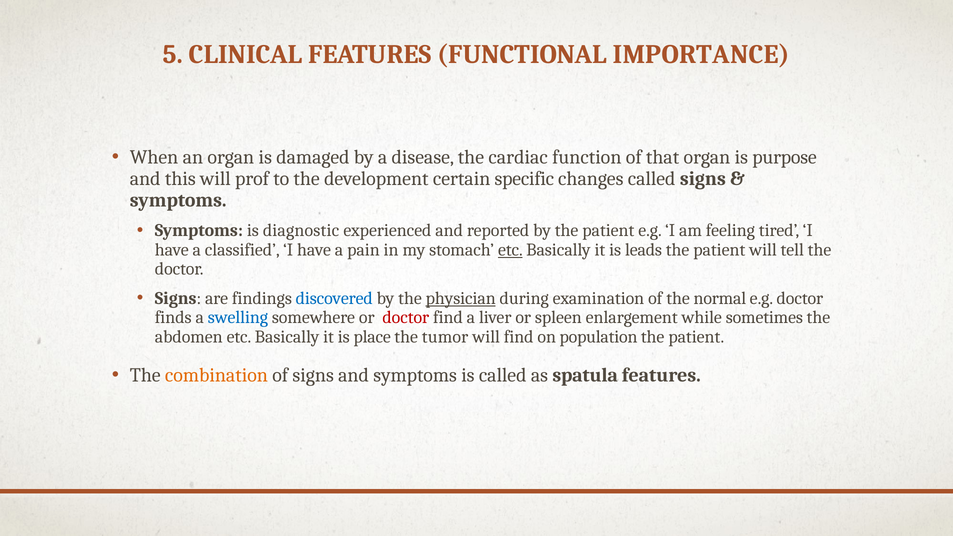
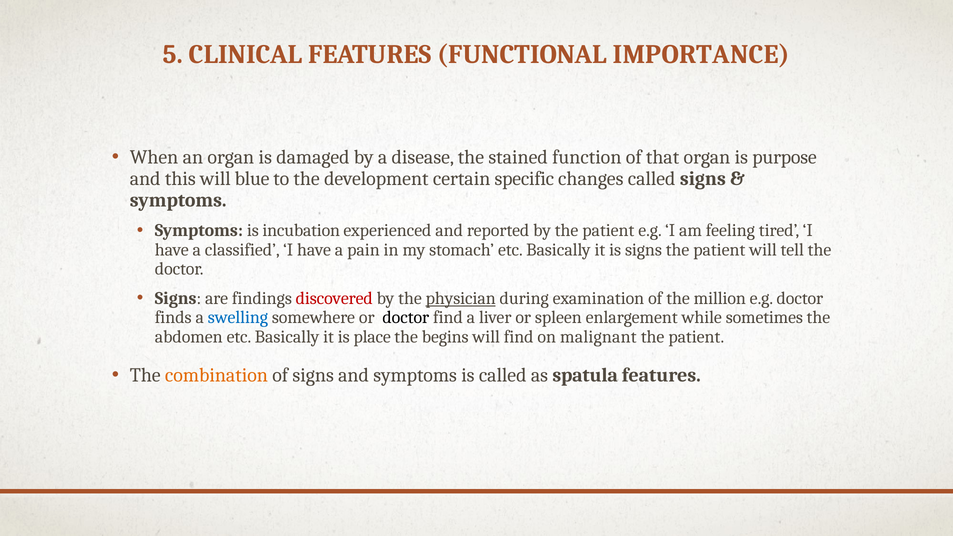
cardiac: cardiac -> stained
prof: prof -> blue
diagnostic: diagnostic -> incubation
etc at (510, 250) underline: present -> none
is leads: leads -> signs
discovered colour: blue -> red
normal: normal -> million
doctor at (406, 318) colour: red -> black
tumor: tumor -> begins
population: population -> malignant
